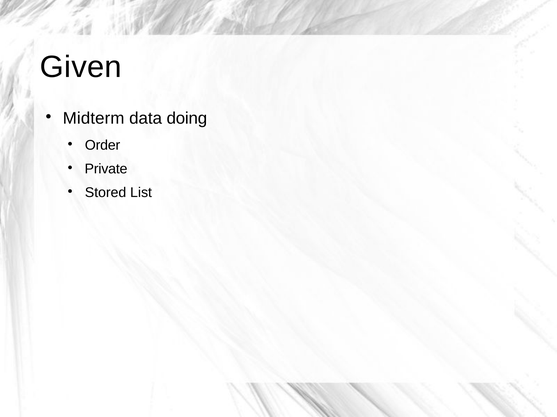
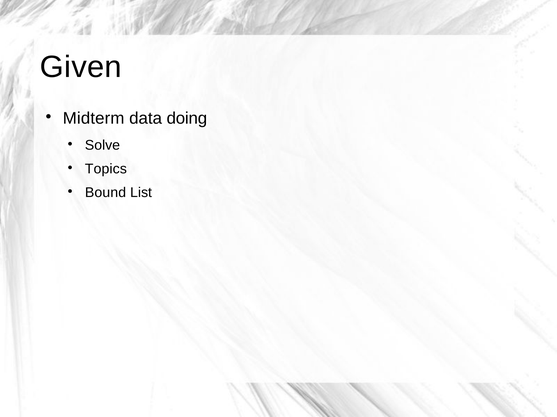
Order: Order -> Solve
Private: Private -> Topics
Stored: Stored -> Bound
